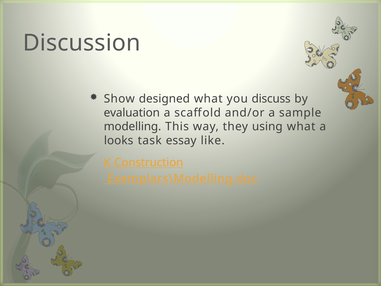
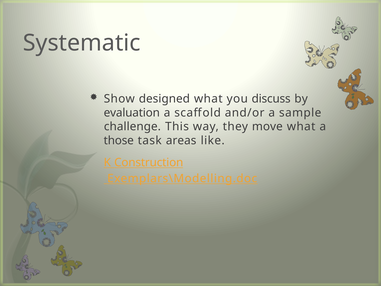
Discussion: Discussion -> Systematic
modelling: modelling -> challenge
using: using -> move
looks: looks -> those
essay: essay -> areas
